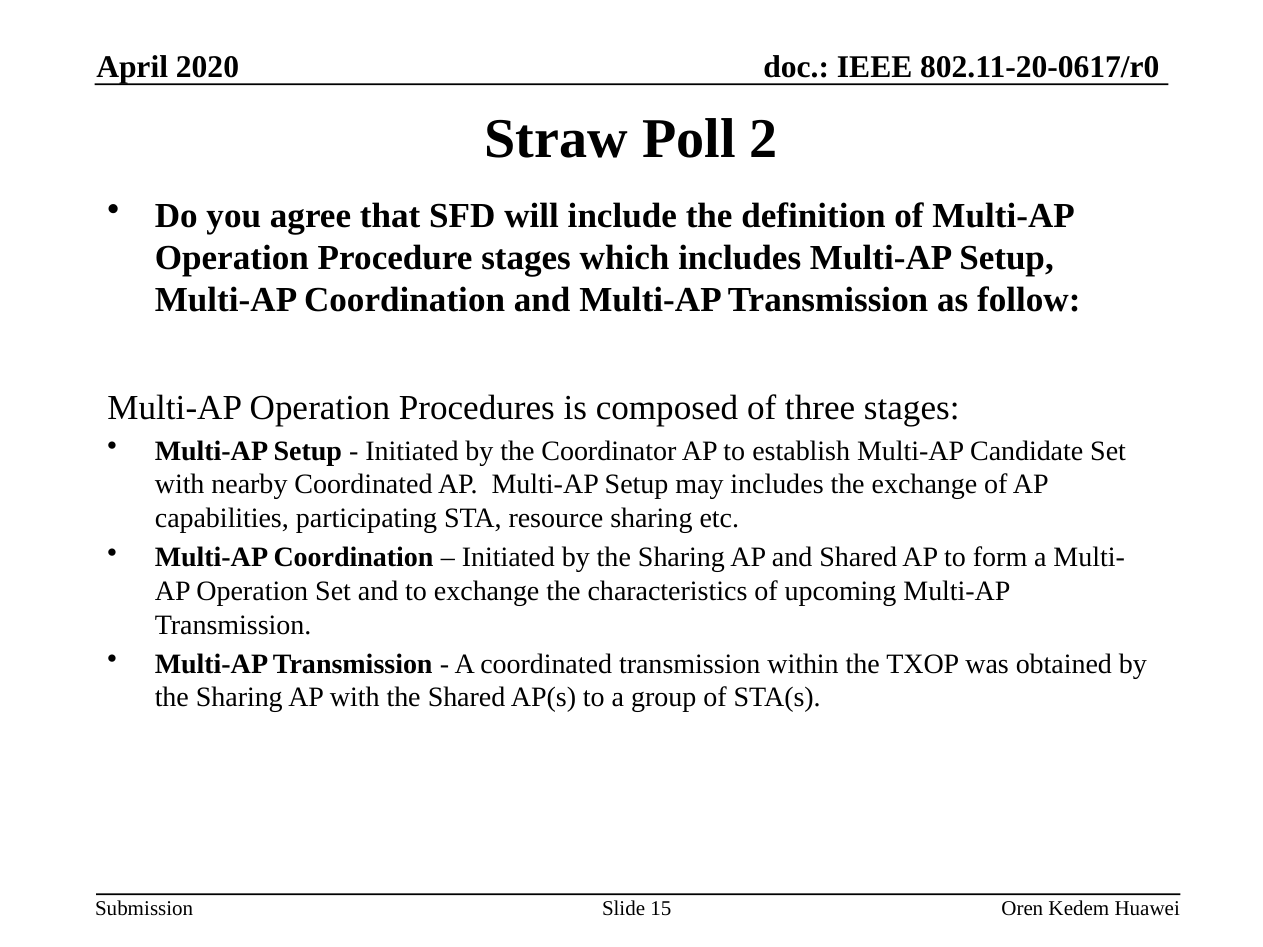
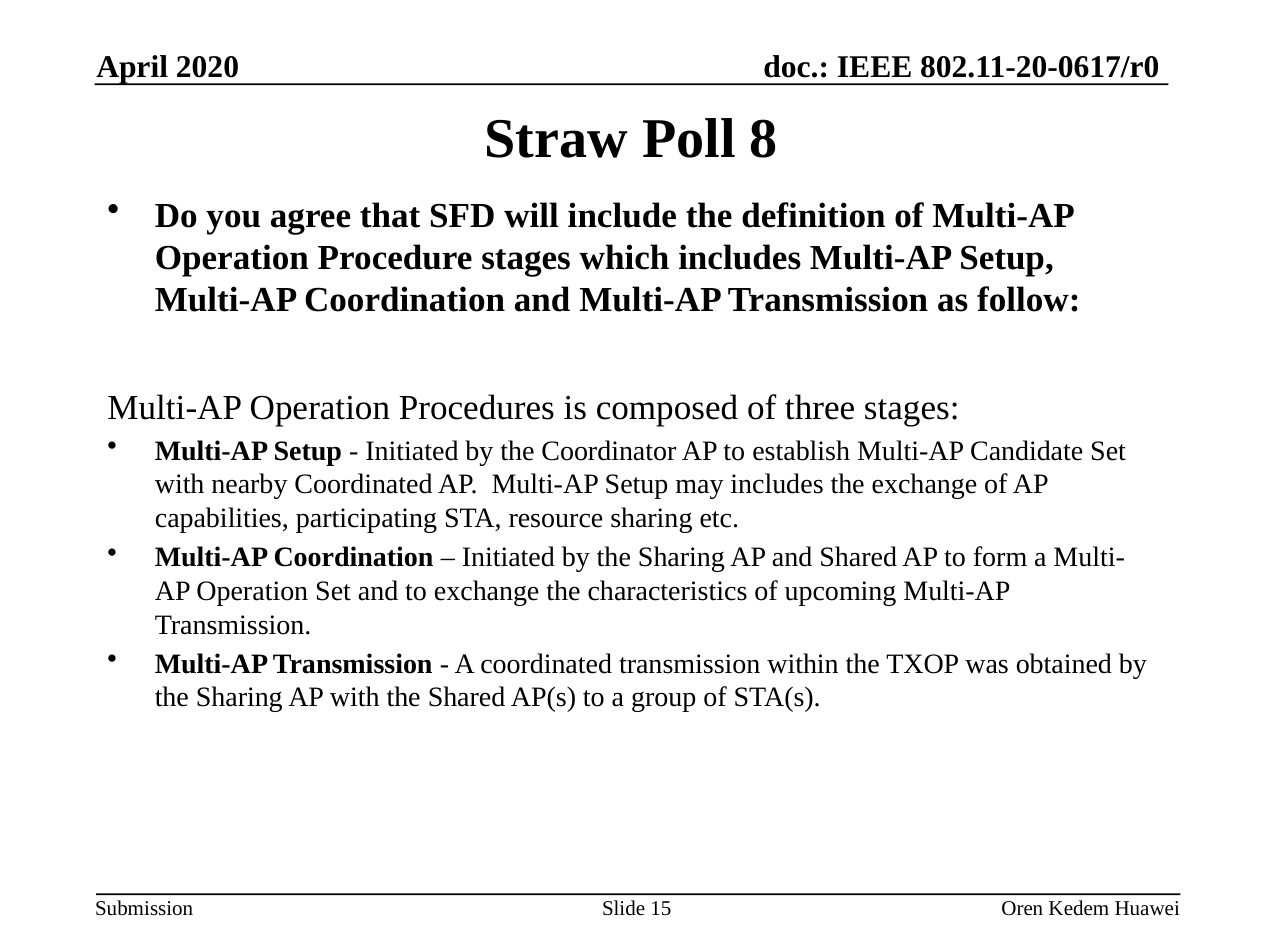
2: 2 -> 8
